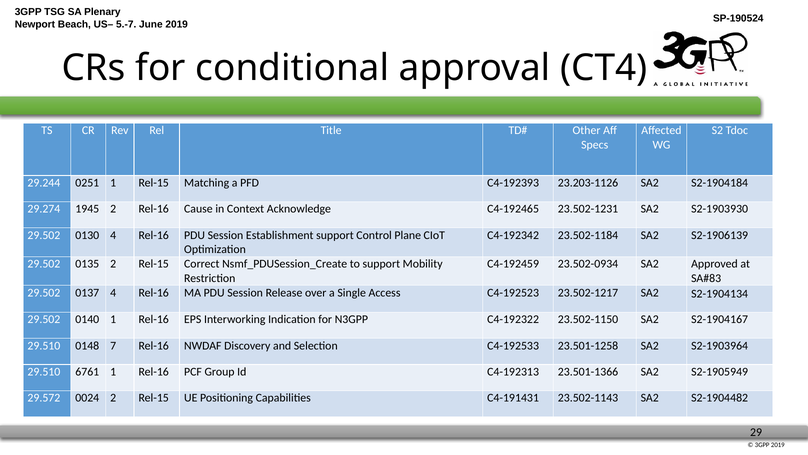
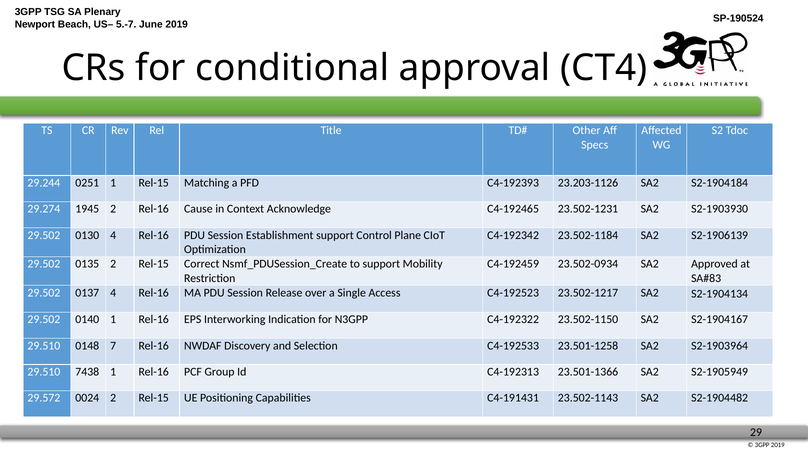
6761: 6761 -> 7438
